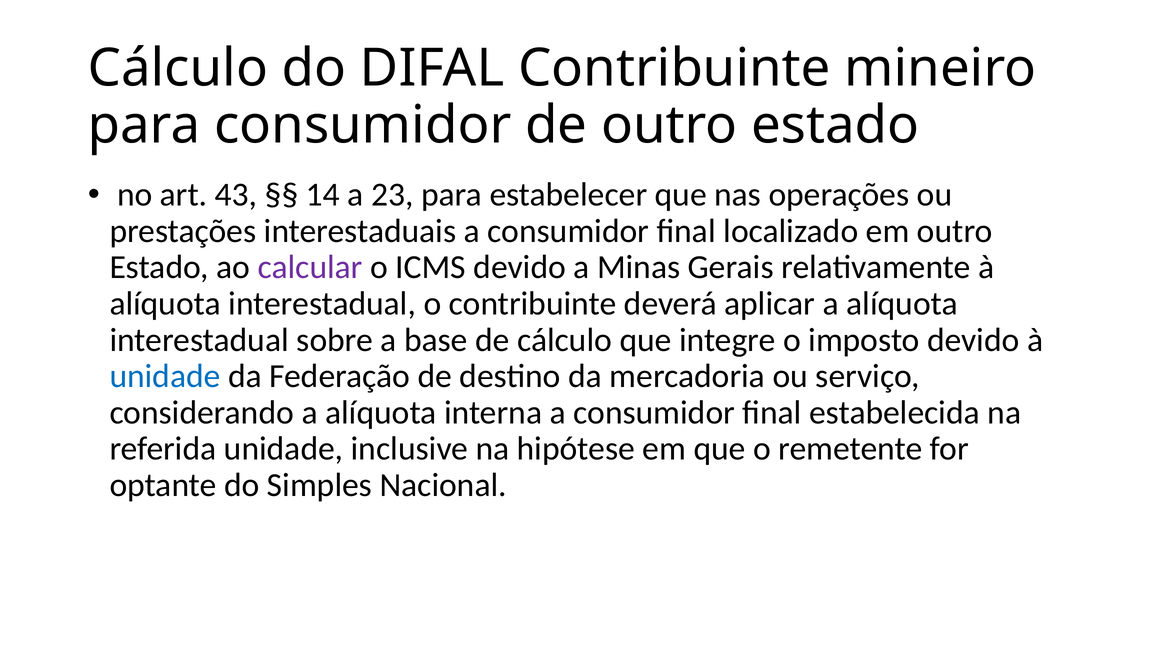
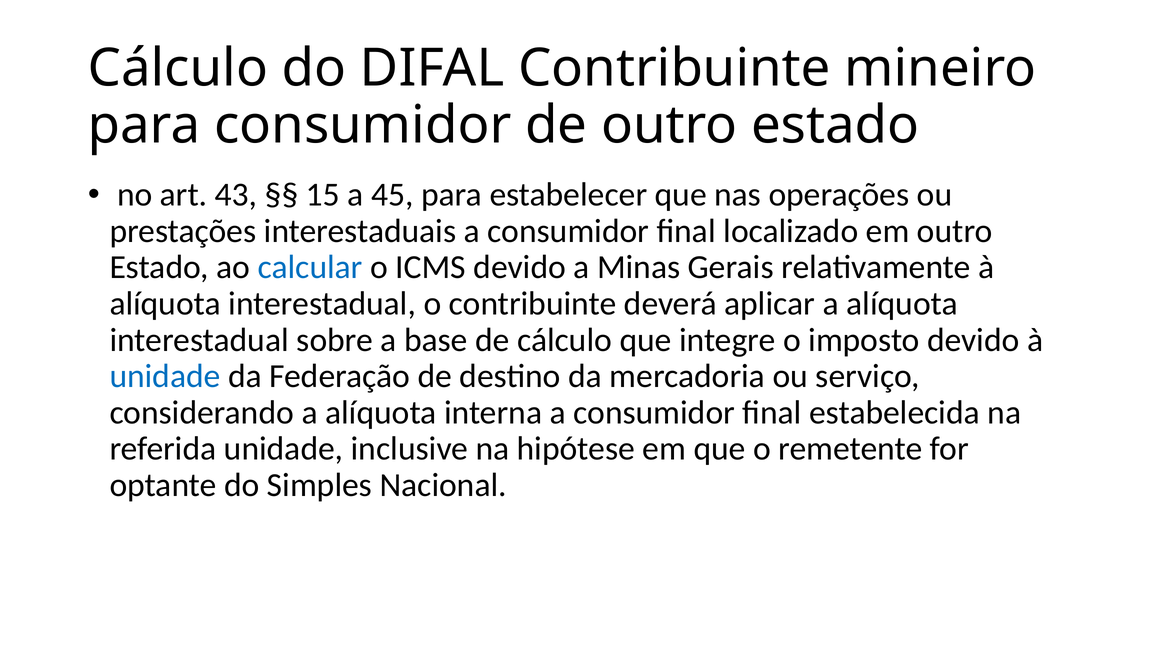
14: 14 -> 15
23: 23 -> 45
calcular colour: purple -> blue
